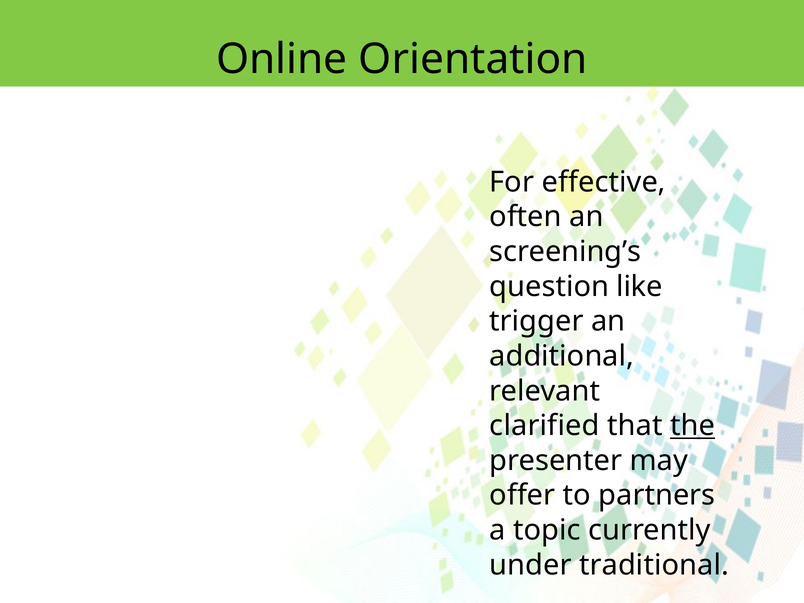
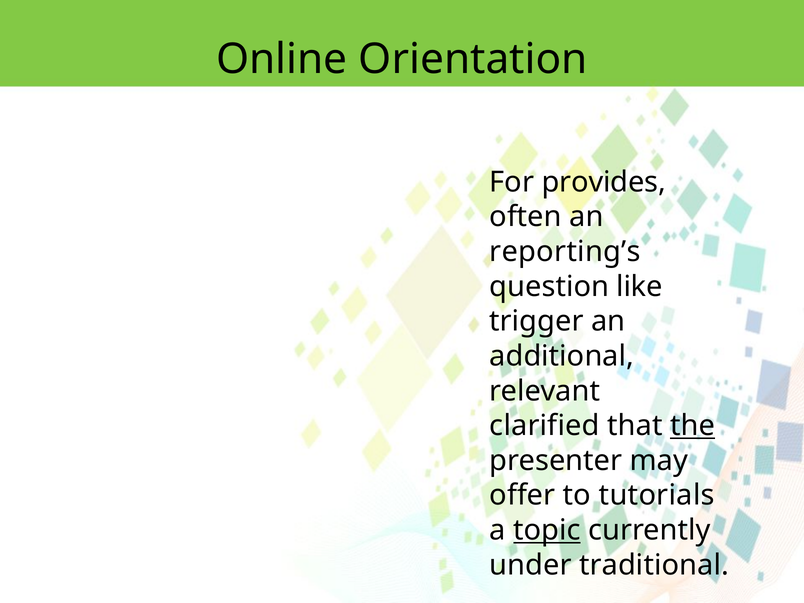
effective: effective -> provides
screening’s: screening’s -> reporting’s
partners: partners -> tutorials
topic underline: none -> present
